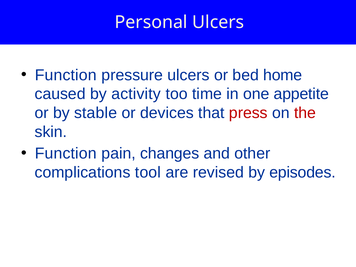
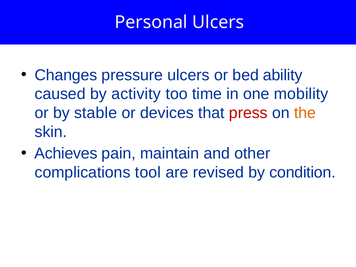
Function at (66, 75): Function -> Changes
home: home -> ability
appetite: appetite -> mobility
the colour: red -> orange
Function at (66, 153): Function -> Achieves
changes: changes -> maintain
episodes: episodes -> condition
